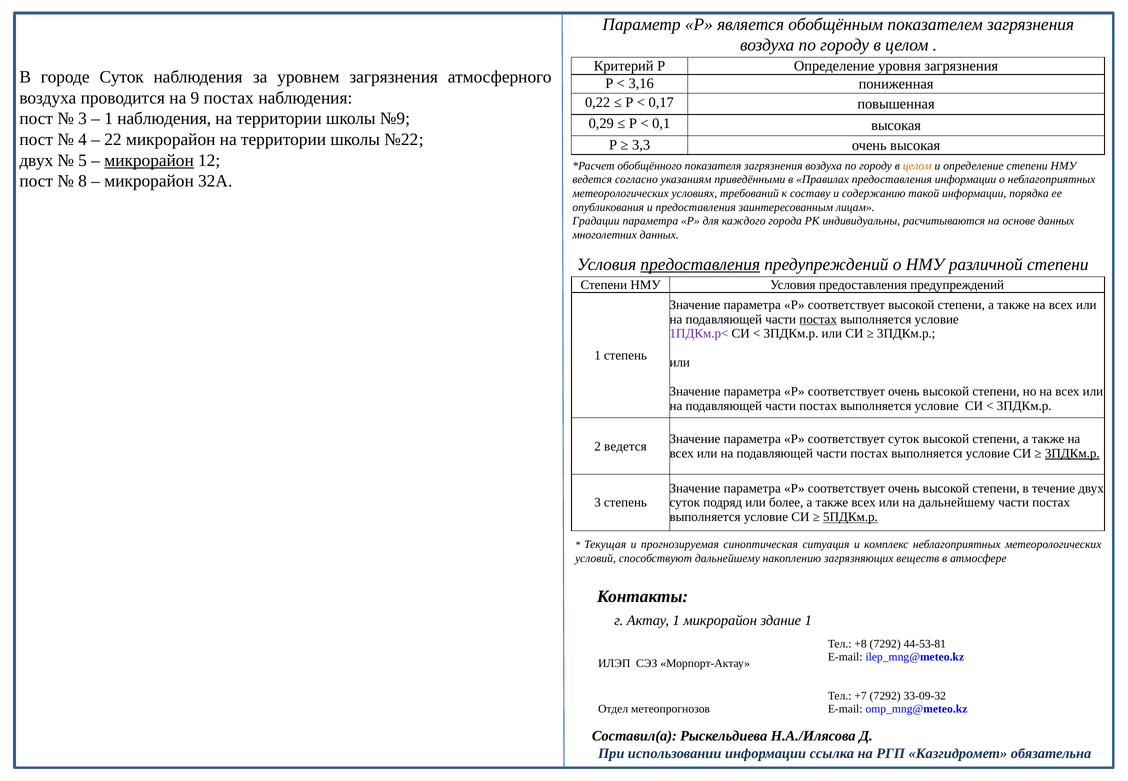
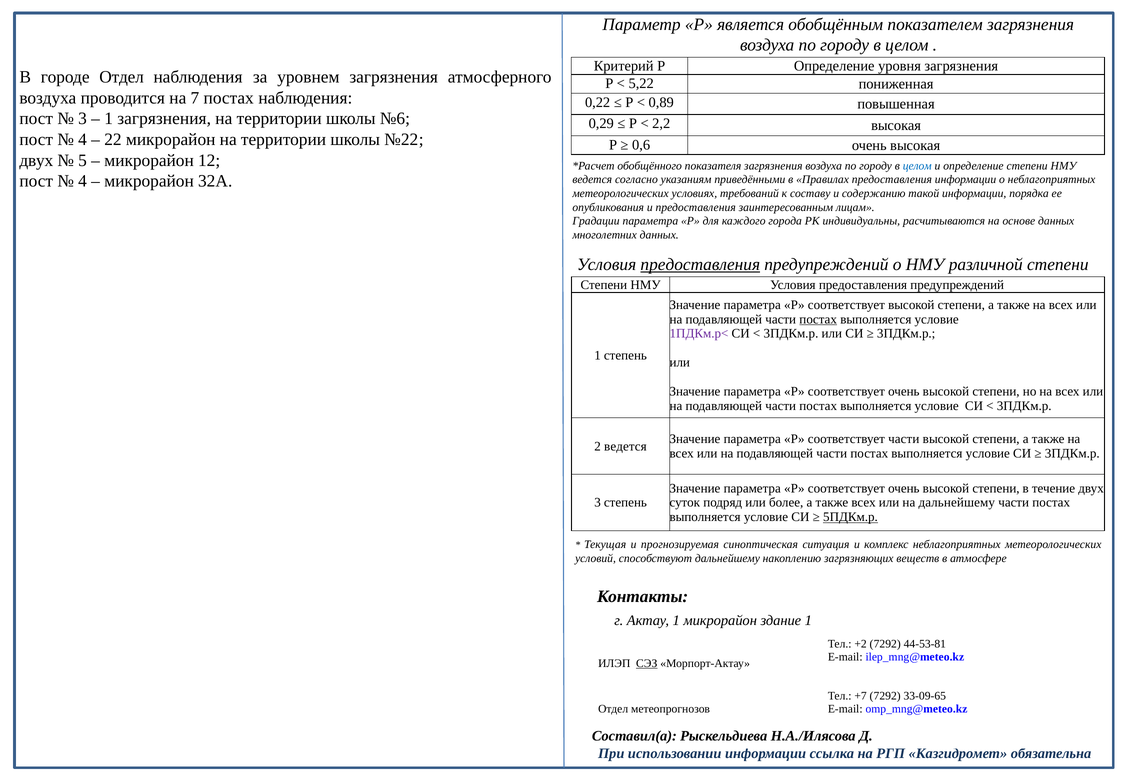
городе Суток: Суток -> Отдел
3,16: 3,16 -> 5,22
9: 9 -> 7
0,17: 0,17 -> 0,89
1 наблюдения: наблюдения -> загрязнения
№9: №9 -> №6
0,1: 0,1 -> 2,2
3,3: 3,3 -> 0,6
микрорайон at (149, 160) underline: present -> none
целом at (917, 166) colour: orange -> blue
8 at (83, 181): 8 -> 4
соответствует суток: суток -> части
3ПДКм.р at (1072, 453) underline: present -> none
+8: +8 -> +2
СЭЗ underline: none -> present
33-09-32: 33-09-32 -> 33-09-65
